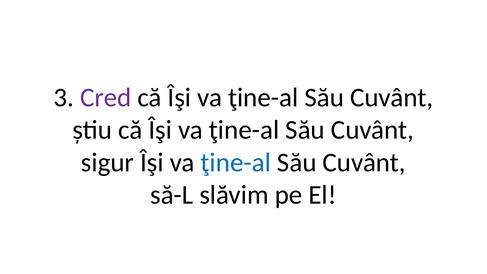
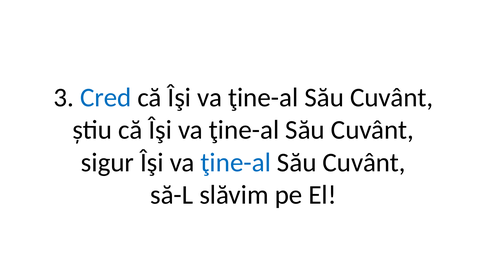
Cred colour: purple -> blue
